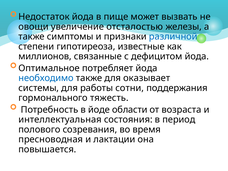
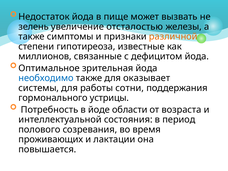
овощи: овощи -> зелень
различной colour: blue -> orange
потребляет: потребляет -> зрительная
тяжесть: тяжесть -> устрицы
интеллектуальная: интеллектуальная -> интеллектуальной
пресноводная: пресноводная -> проживающих
